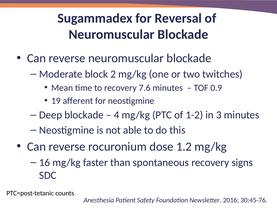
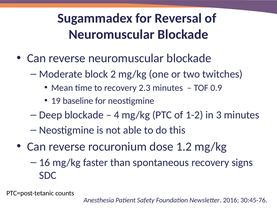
7.6: 7.6 -> 2.3
afferent: afferent -> baseline
